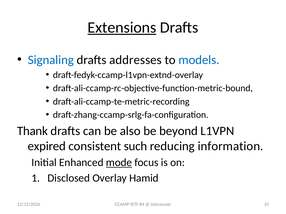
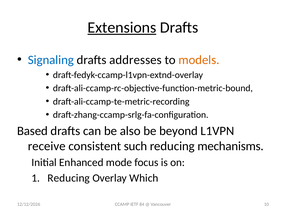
models colour: blue -> orange
Thank: Thank -> Based
expired: expired -> receive
information: information -> mechanisms
mode underline: present -> none
Disclosed at (69, 178): Disclosed -> Reducing
Hamid: Hamid -> Which
